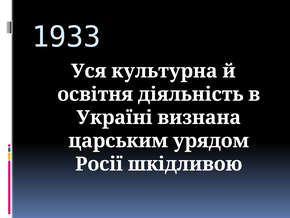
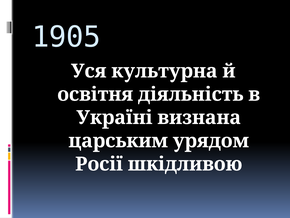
1933: 1933 -> 1905
